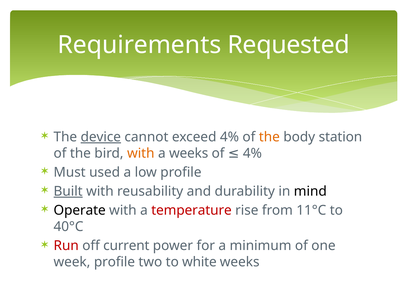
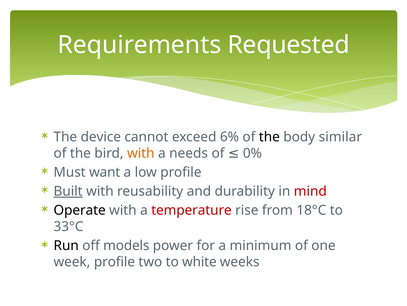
device underline: present -> none
exceed 4%: 4% -> 6%
the at (269, 137) colour: orange -> black
station: station -> similar
a weeks: weeks -> needs
of 4%: 4% -> 0%
used: used -> want
mind colour: black -> red
11°C: 11°C -> 18°C
40°C: 40°C -> 33°C
Run colour: red -> black
current: current -> models
